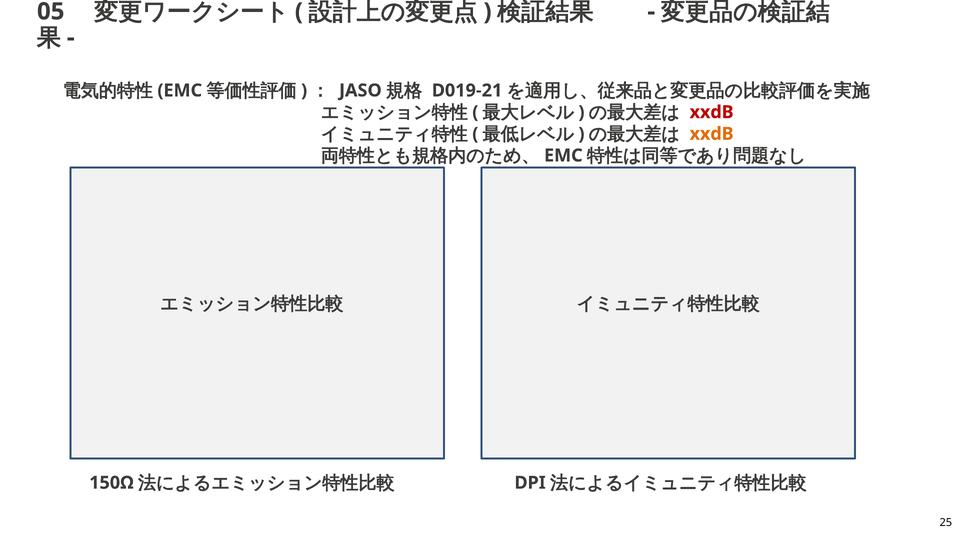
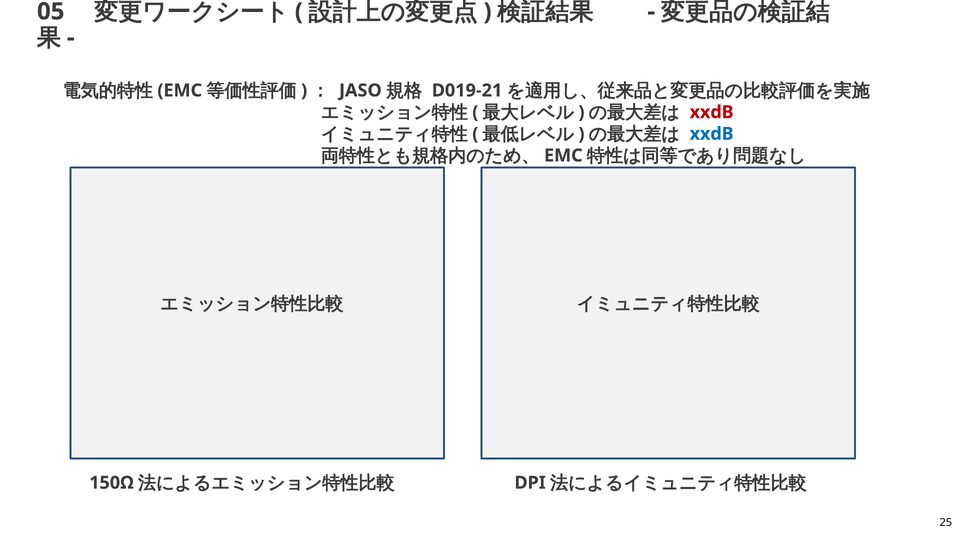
xxdB at (712, 134) colour: orange -> blue
